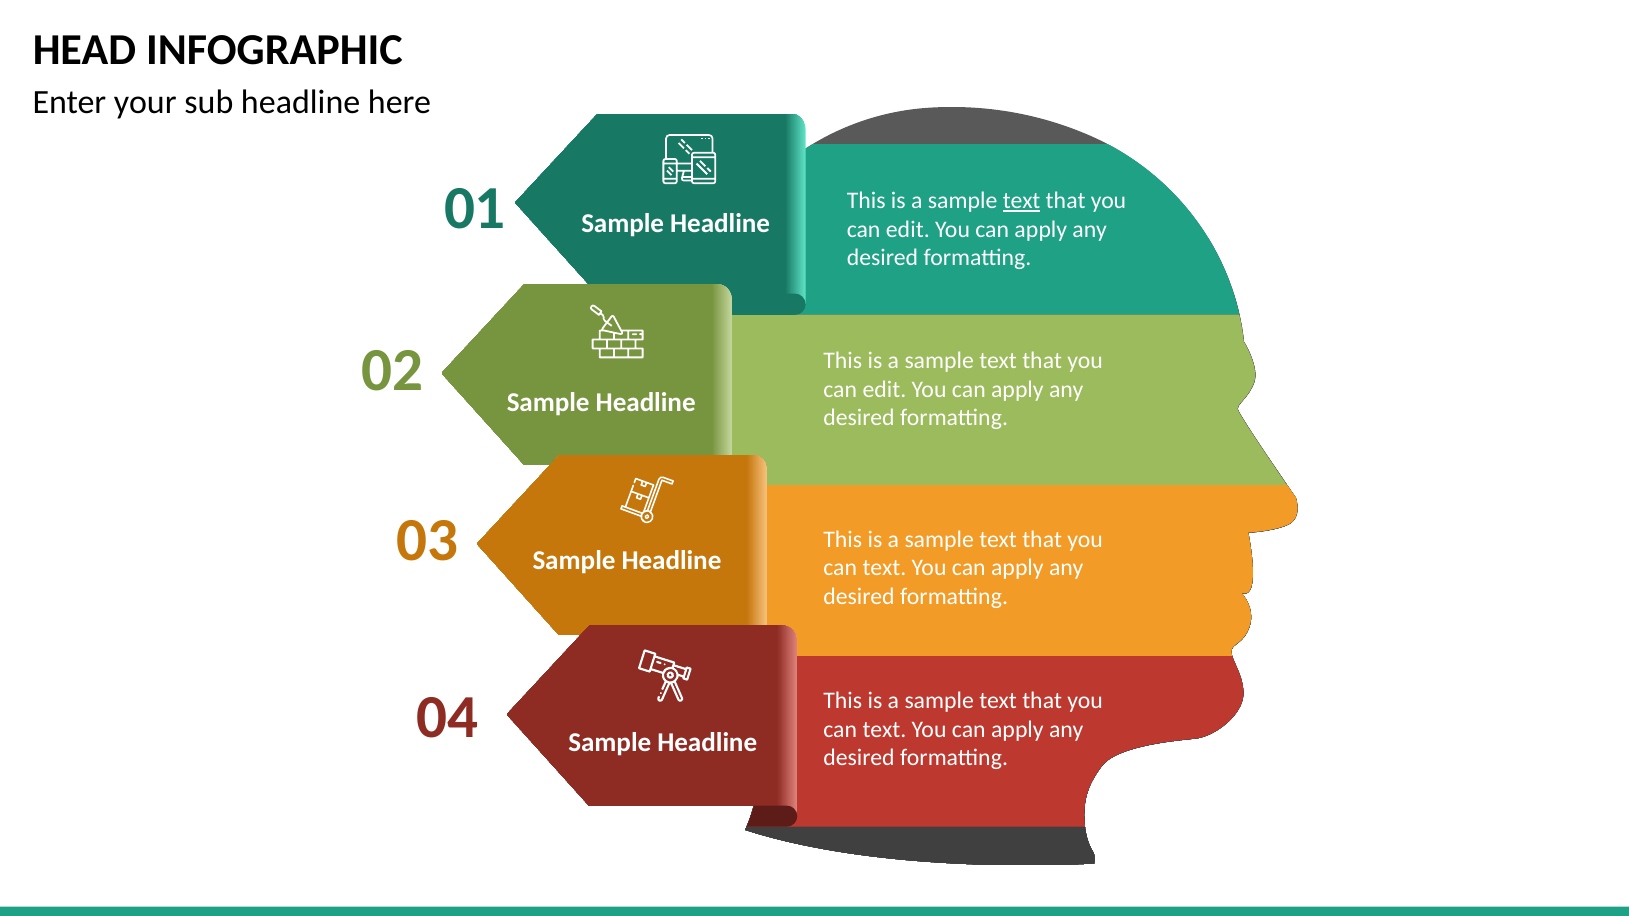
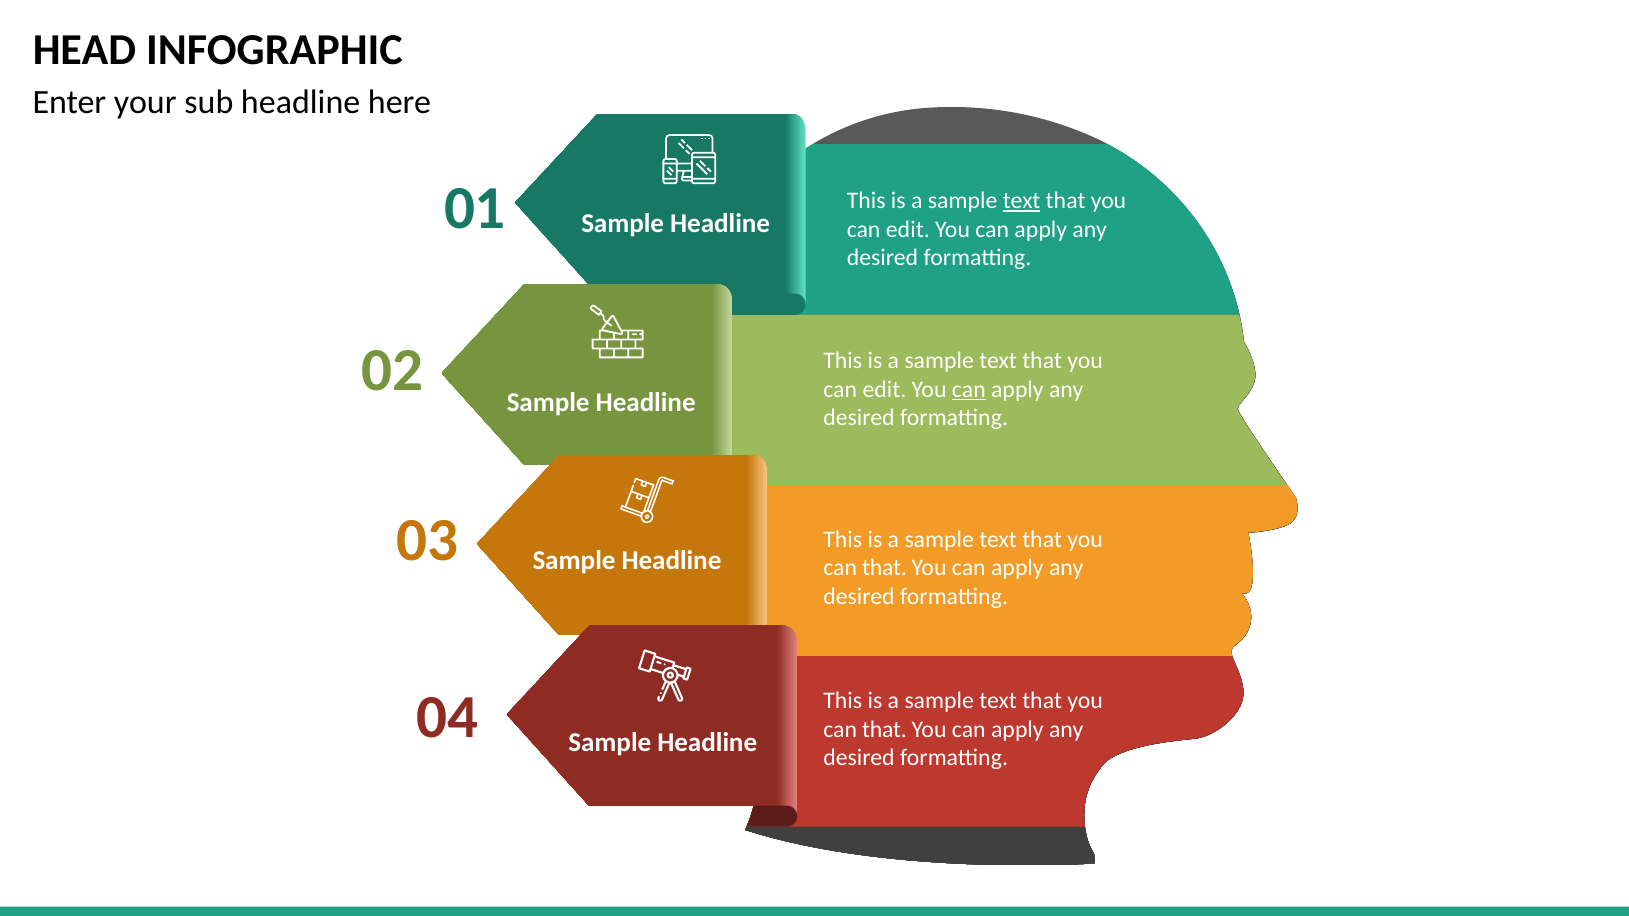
can at (969, 389) underline: none -> present
text at (884, 568): text -> that
text at (884, 730): text -> that
